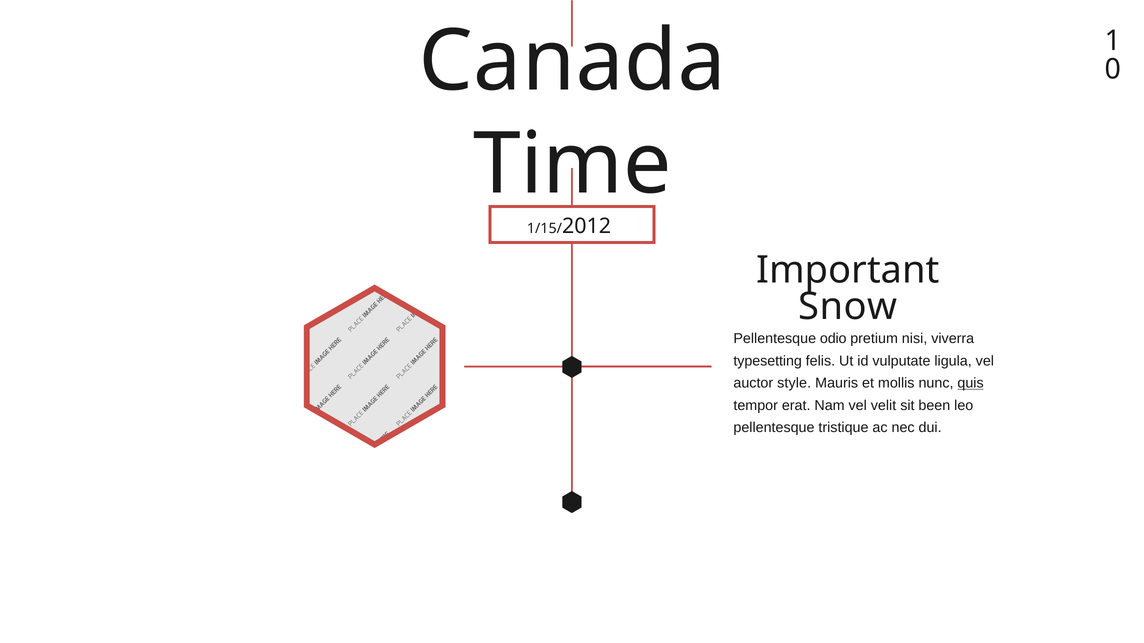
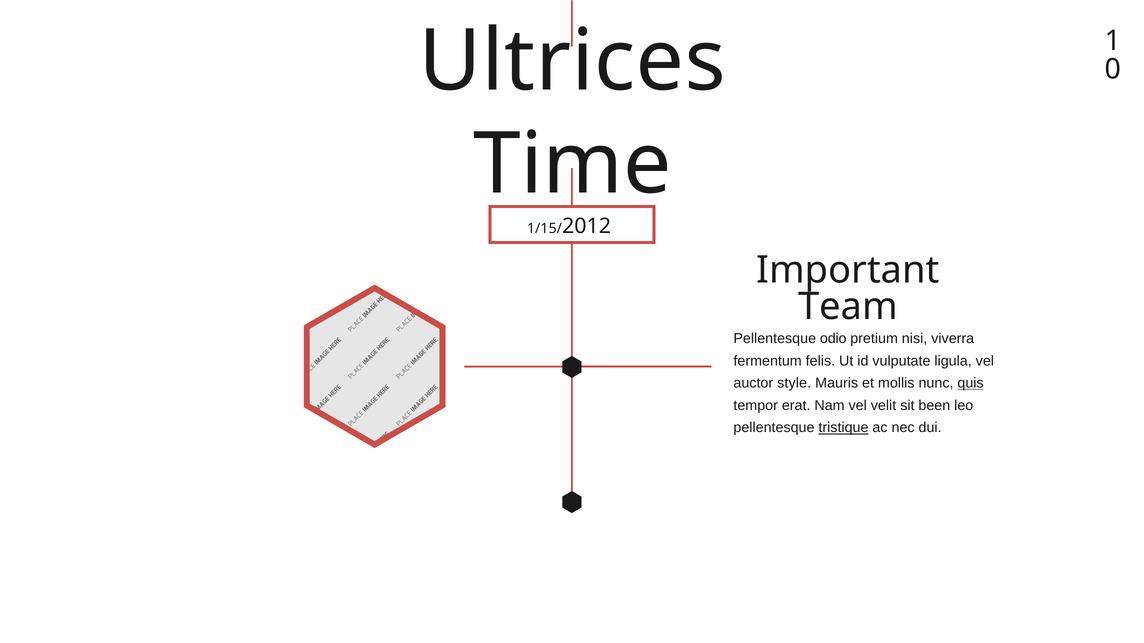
Canada: Canada -> Ultrices
Snow: Snow -> Team
typesetting: typesetting -> fermentum
tristique underline: none -> present
